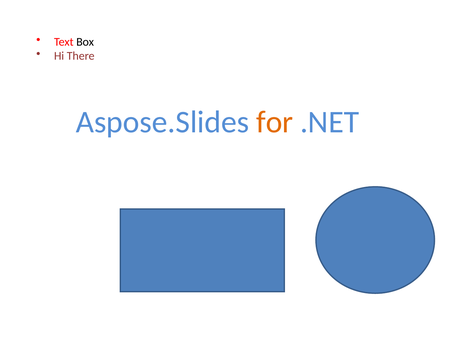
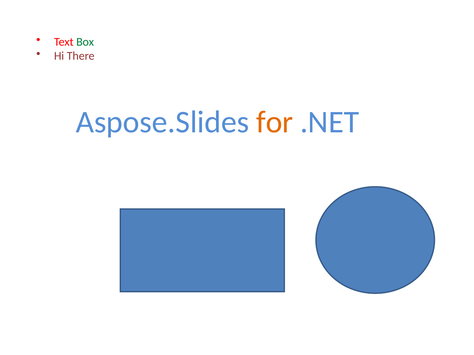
Box colour: black -> green
